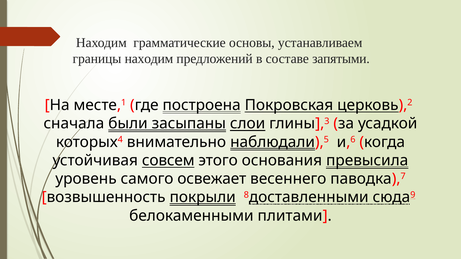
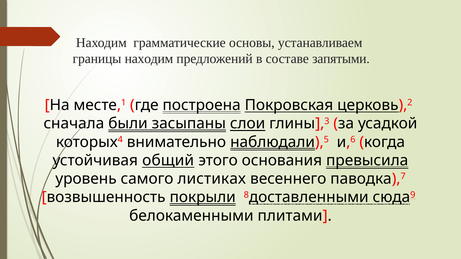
совсем: совсем -> общий
освежает: освежает -> листиках
